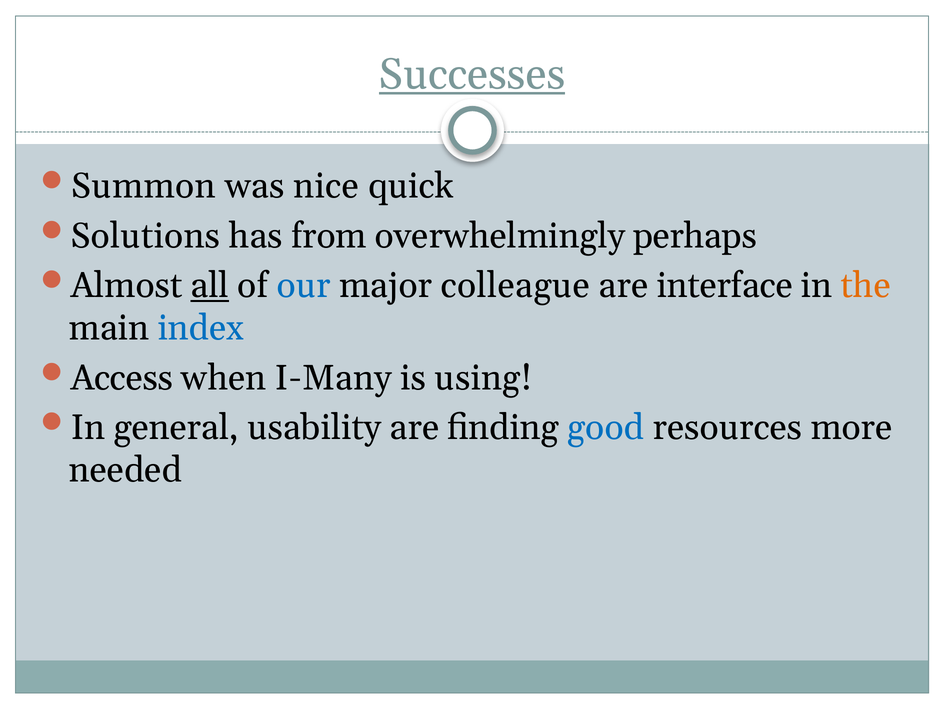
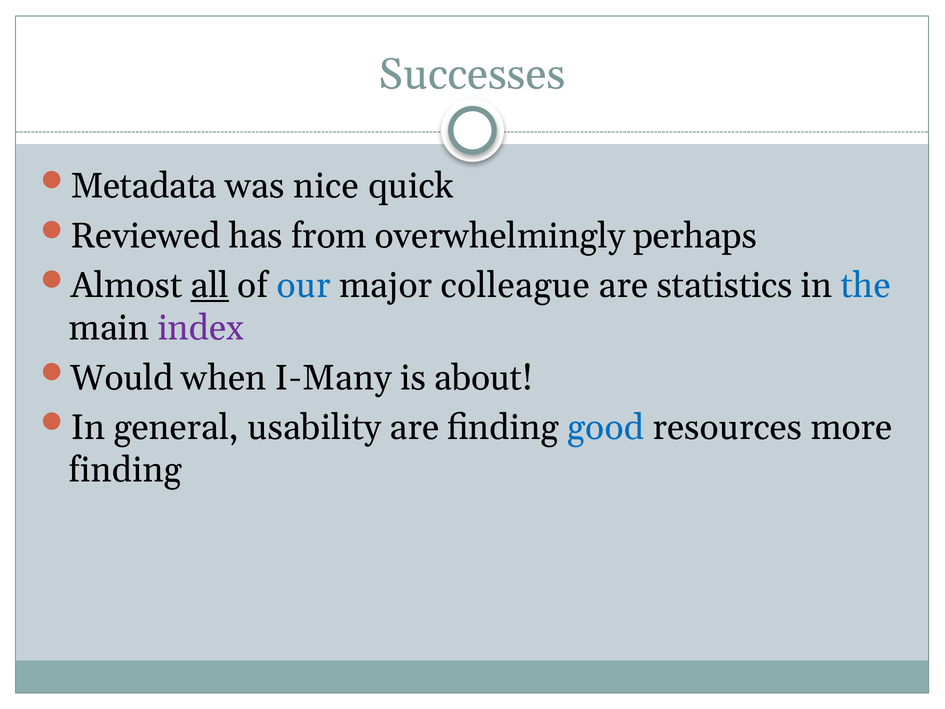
Successes underline: present -> none
Summon: Summon -> Metadata
Solutions: Solutions -> Reviewed
interface: interface -> statistics
the colour: orange -> blue
index colour: blue -> purple
Access: Access -> Would
using: using -> about
needed at (125, 470): needed -> finding
